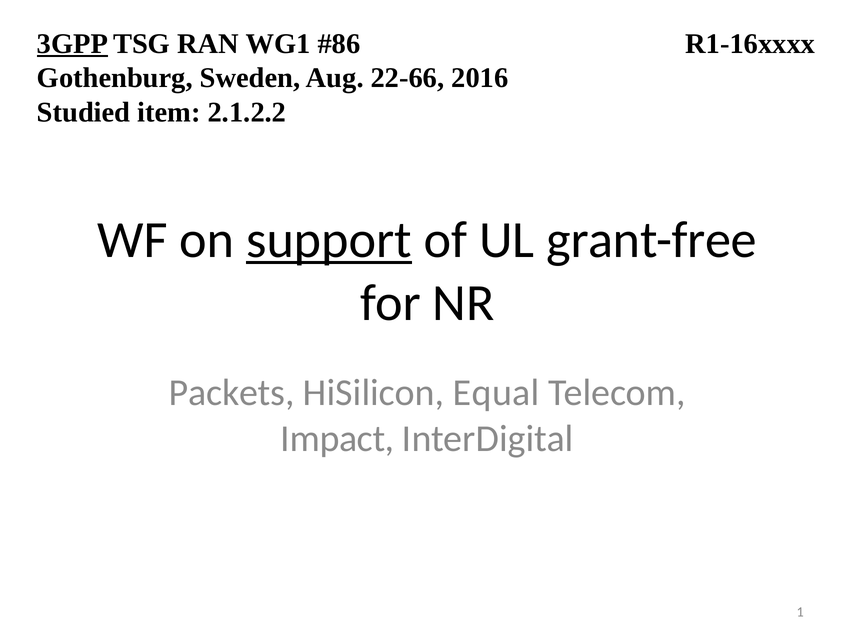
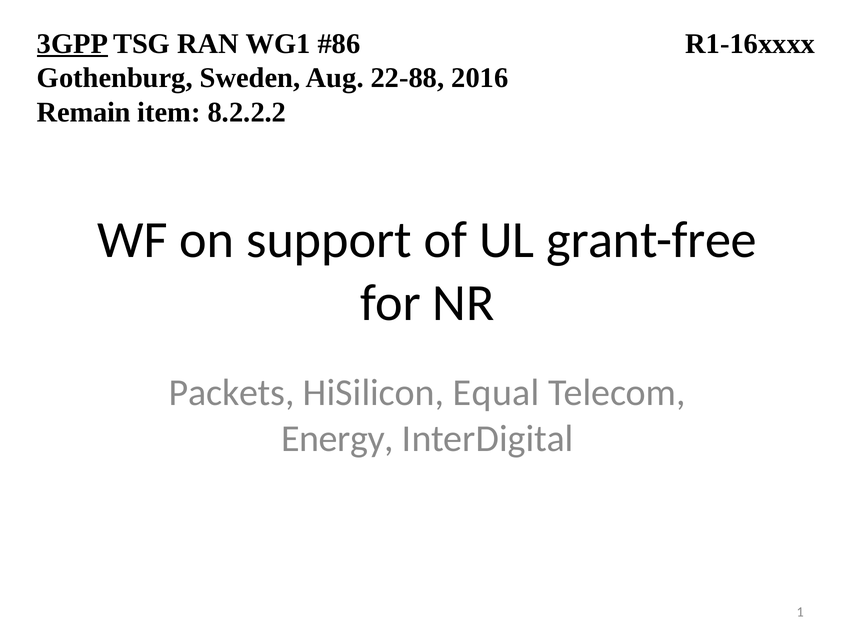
22-66: 22-66 -> 22-88
Studied: Studied -> Remain
2.1.2.2: 2.1.2.2 -> 8.2.2.2
support underline: present -> none
Impact: Impact -> Energy
